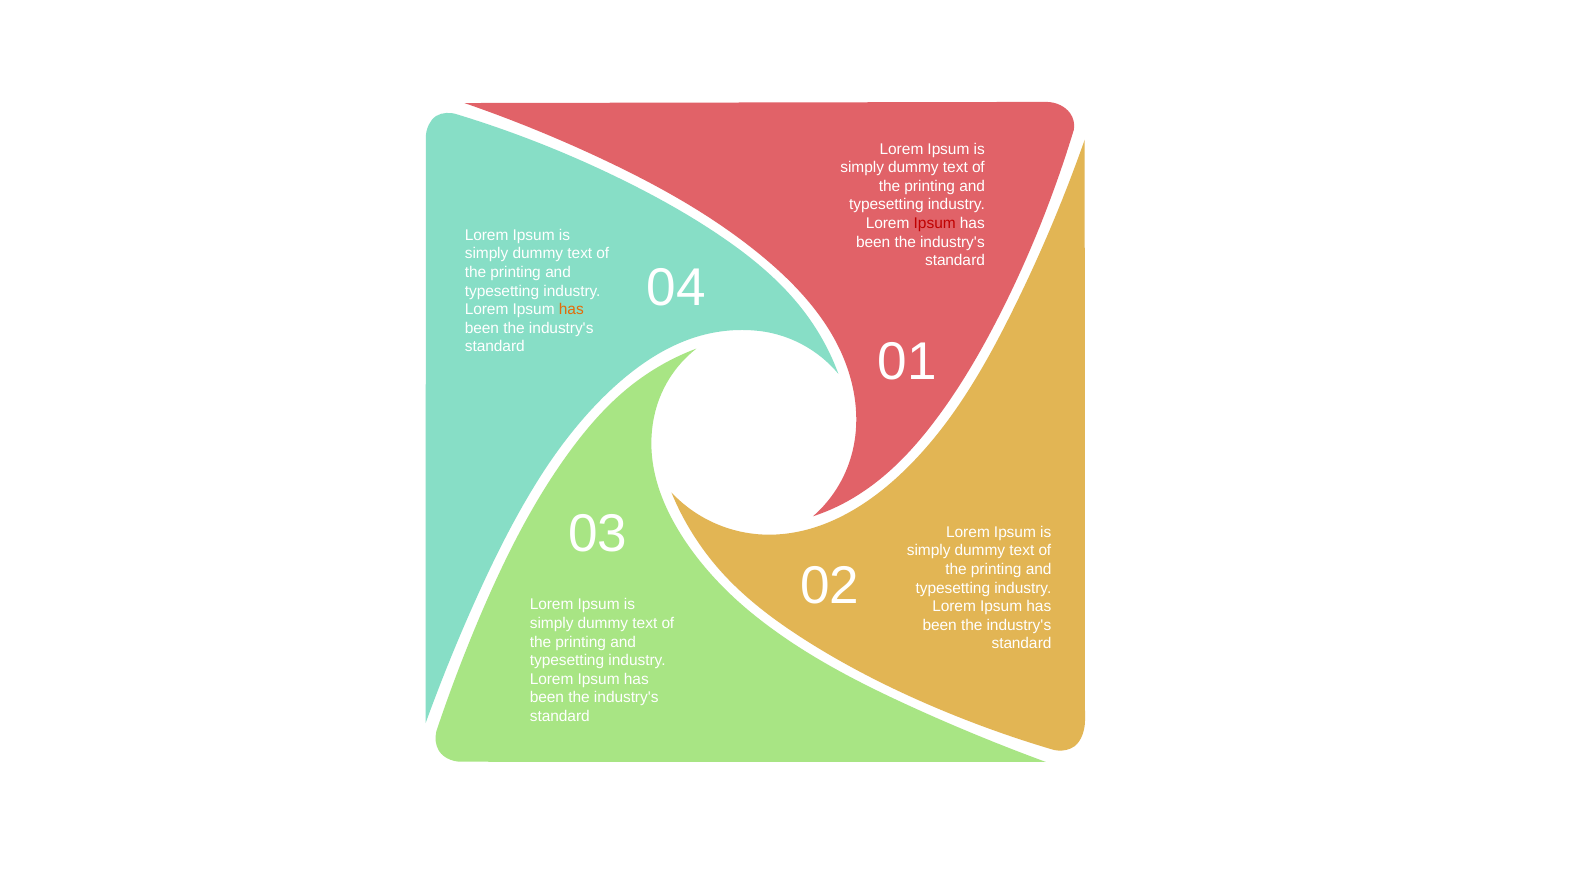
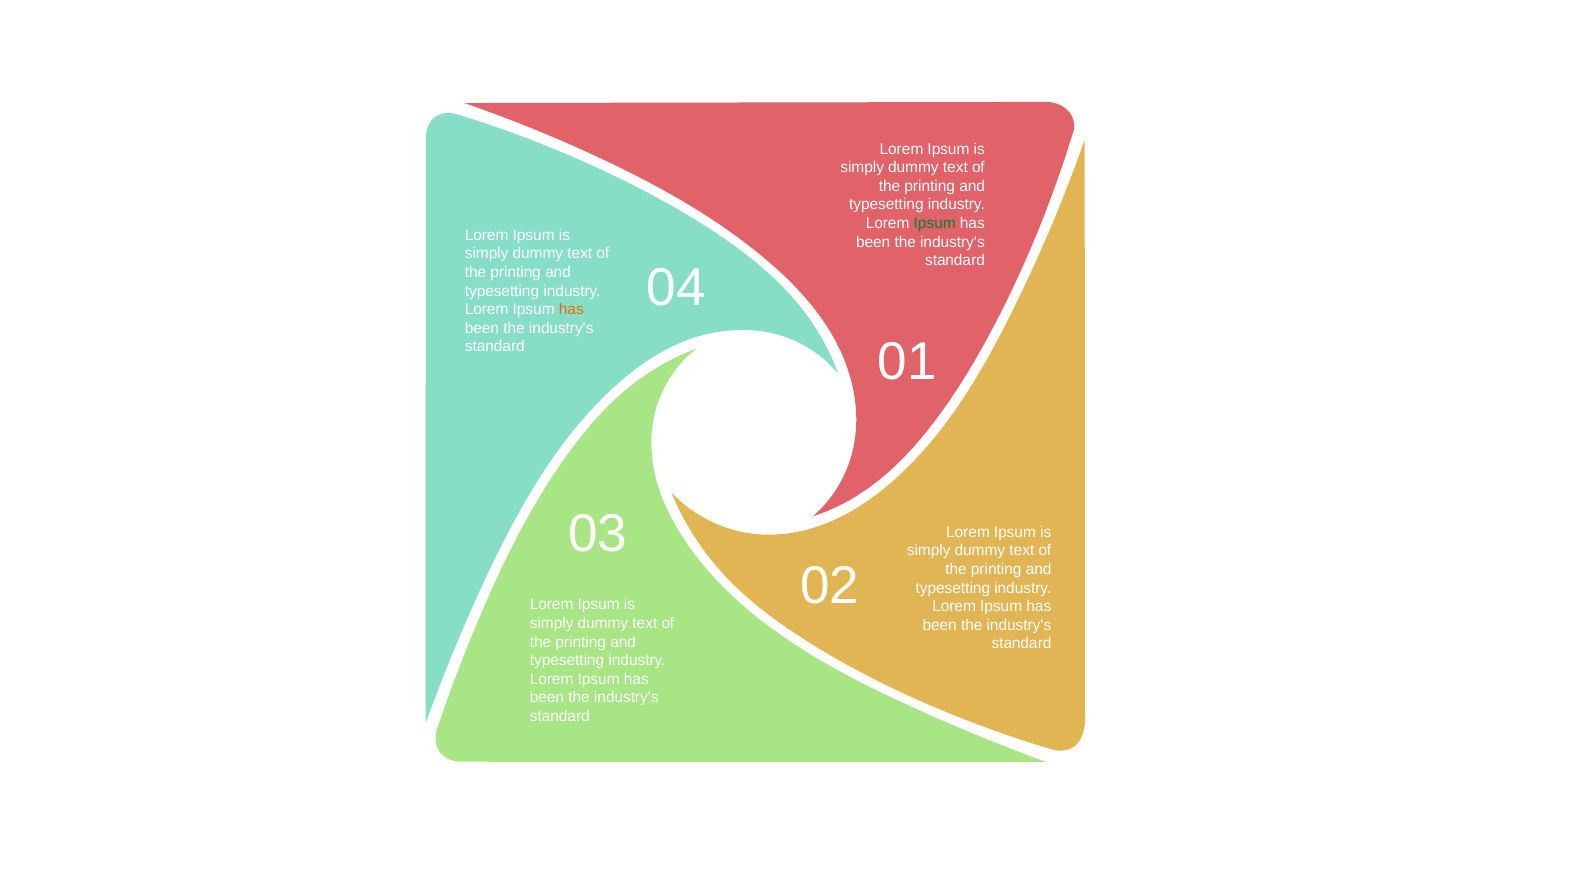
Ipsum at (935, 223) colour: red -> green
